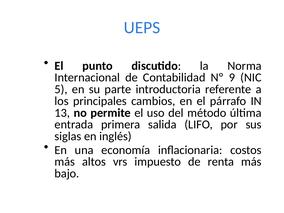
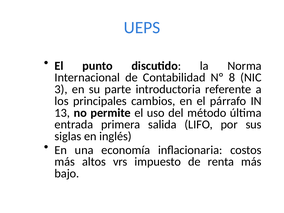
9: 9 -> 8
5: 5 -> 3
